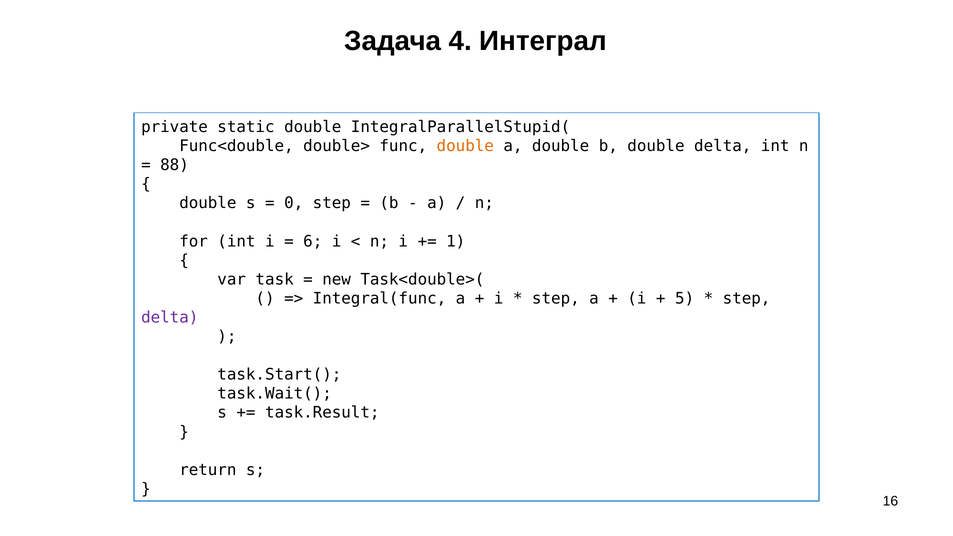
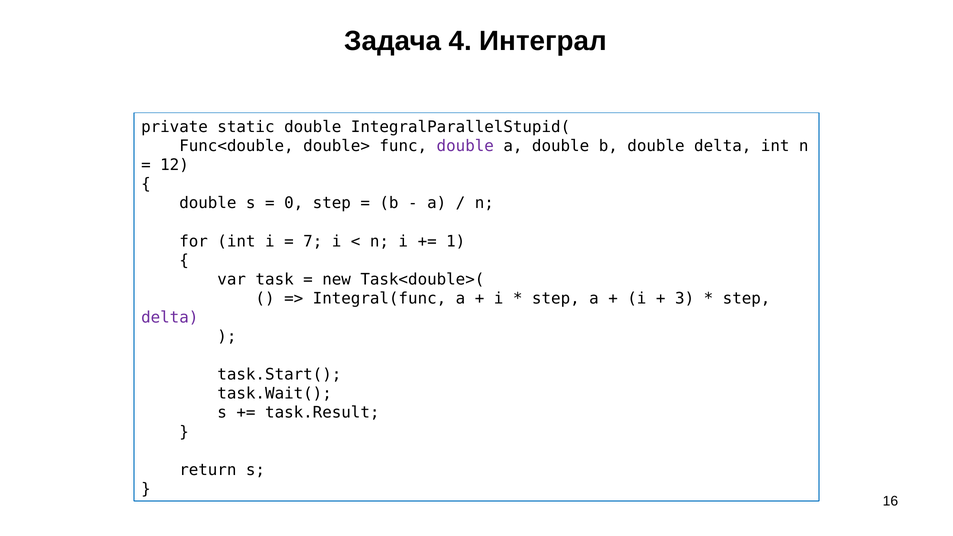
double at (465, 146) colour: orange -> purple
88: 88 -> 12
6: 6 -> 7
5: 5 -> 3
